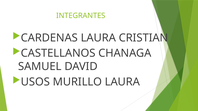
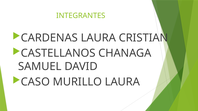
USOS: USOS -> CASO
